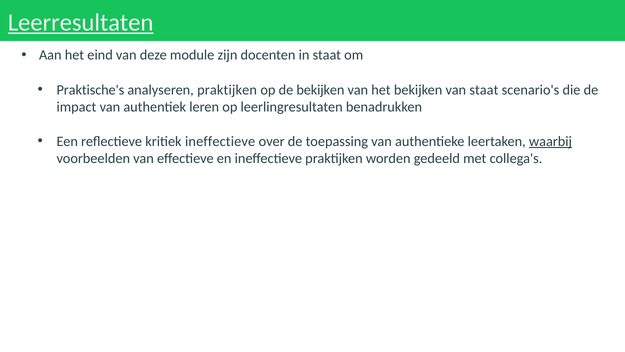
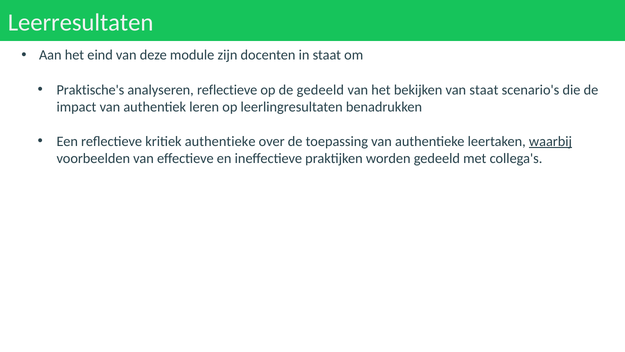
Leerresultaten underline: present -> none
analyseren praktijken: praktijken -> reflectieve
de bekijken: bekijken -> gedeeld
kritiek ineffectieve: ineffectieve -> authentieke
